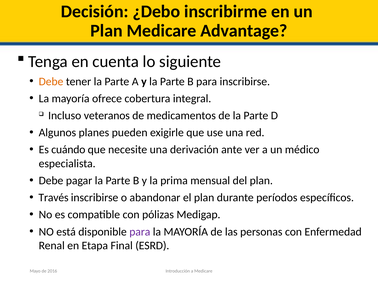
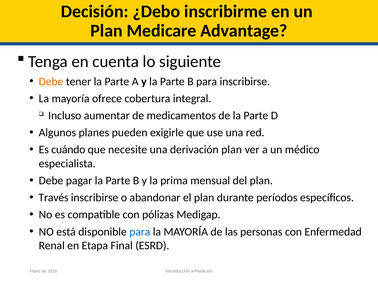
veteranos: veteranos -> aumentar
derivación ante: ante -> plan
para at (140, 231) colour: purple -> blue
